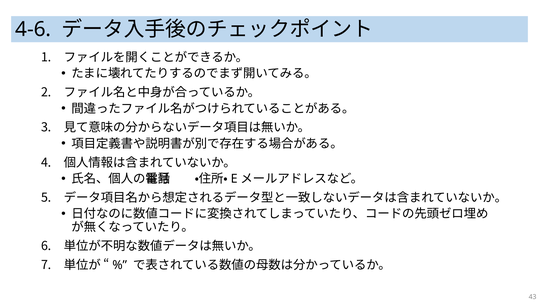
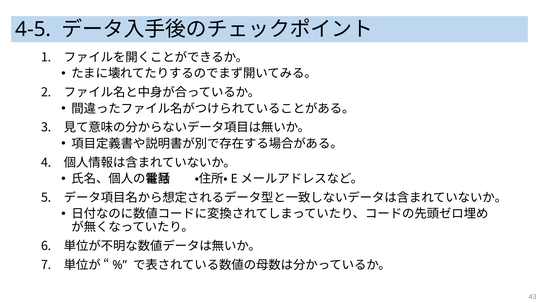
4-6: 4-6 -> 4-5
